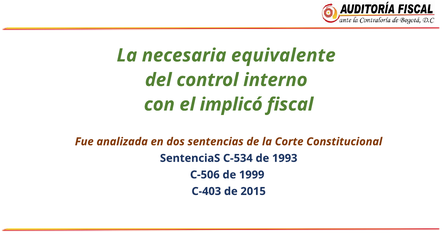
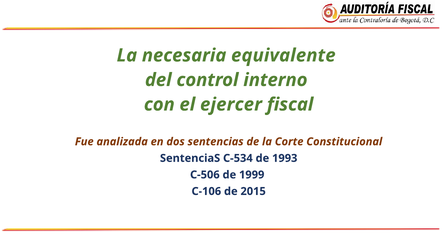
implicó: implicó -> ejercer
C-403: C-403 -> C-106
